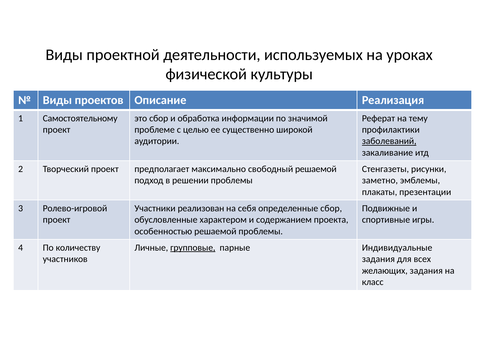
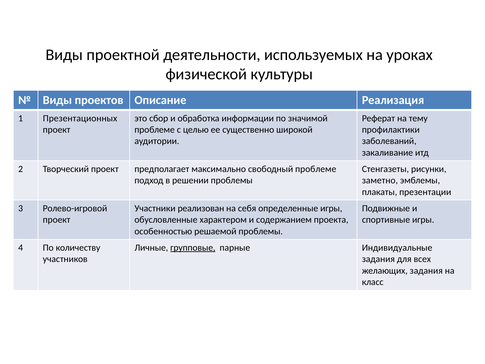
Самостоятельному: Самостоятельному -> Презентационных
заболеваний underline: present -> none
свободный решаемой: решаемой -> проблеме
определенные сбор: сбор -> игры
